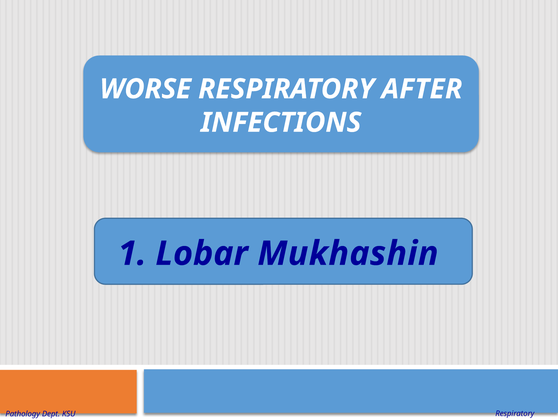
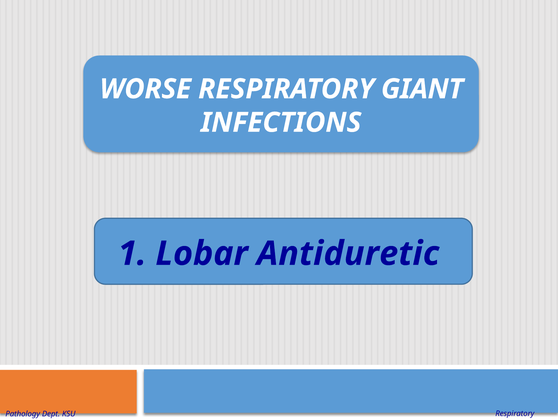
AFTER: AFTER -> GIANT
Mukhashin: Mukhashin -> Antiduretic
